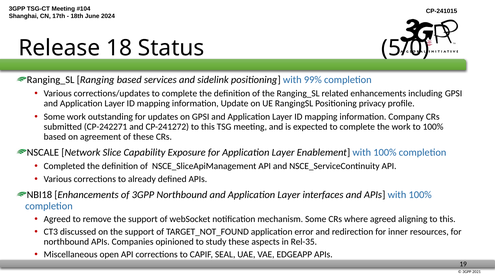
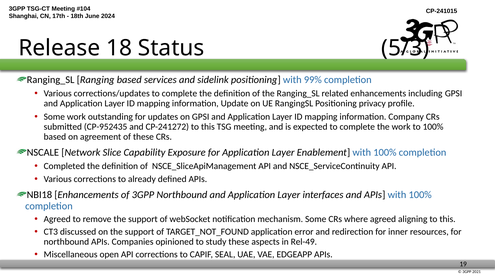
5/0: 5/0 -> 5/3
CP-242271: CP-242271 -> CP-952435
Rel-35: Rel-35 -> Rel-49
